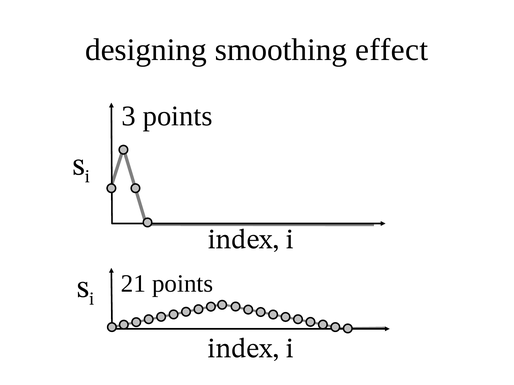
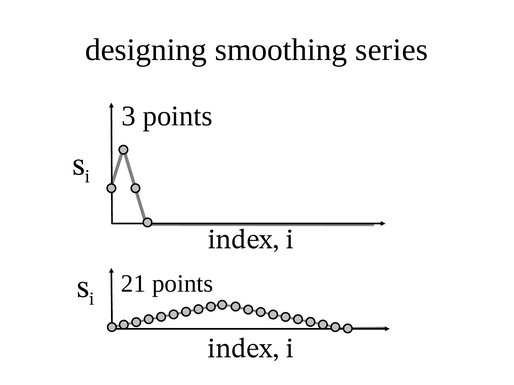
effect: effect -> series
